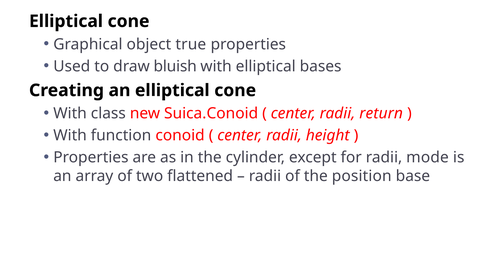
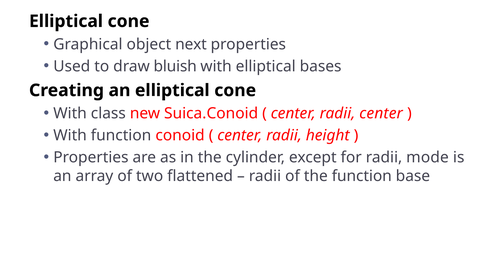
true: true -> next
radii return: return -> center
the position: position -> function
